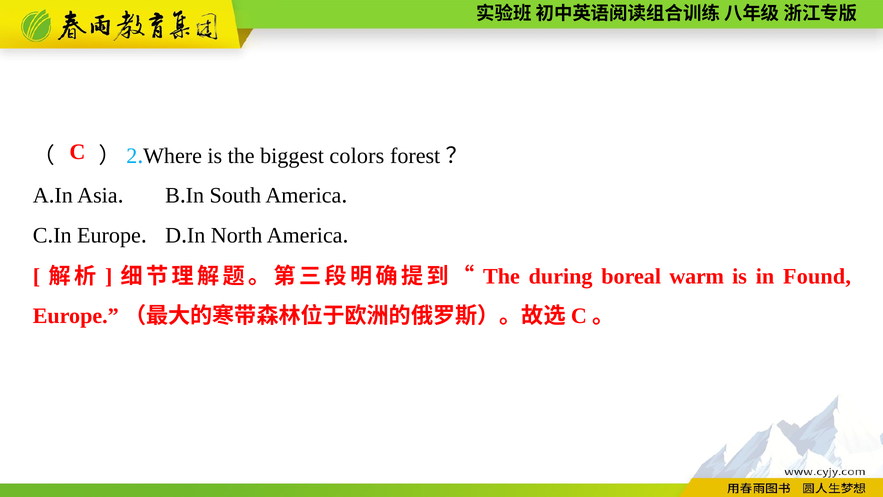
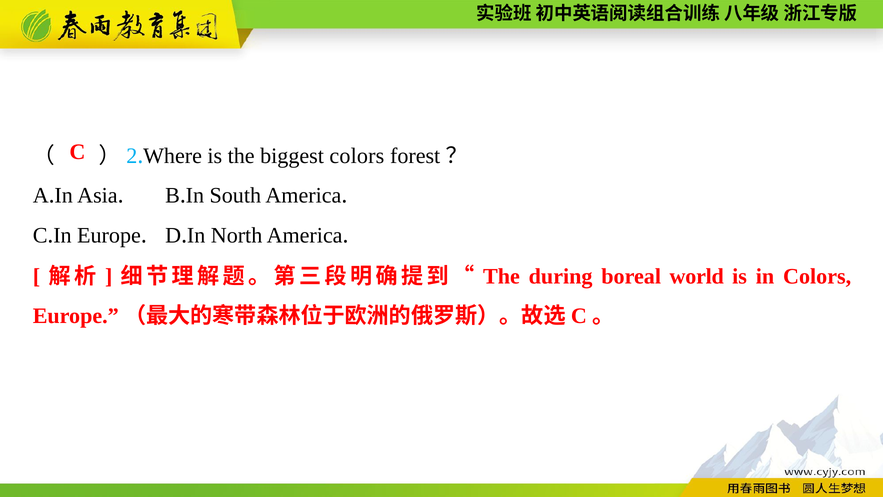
warm: warm -> world
in Found: Found -> Colors
